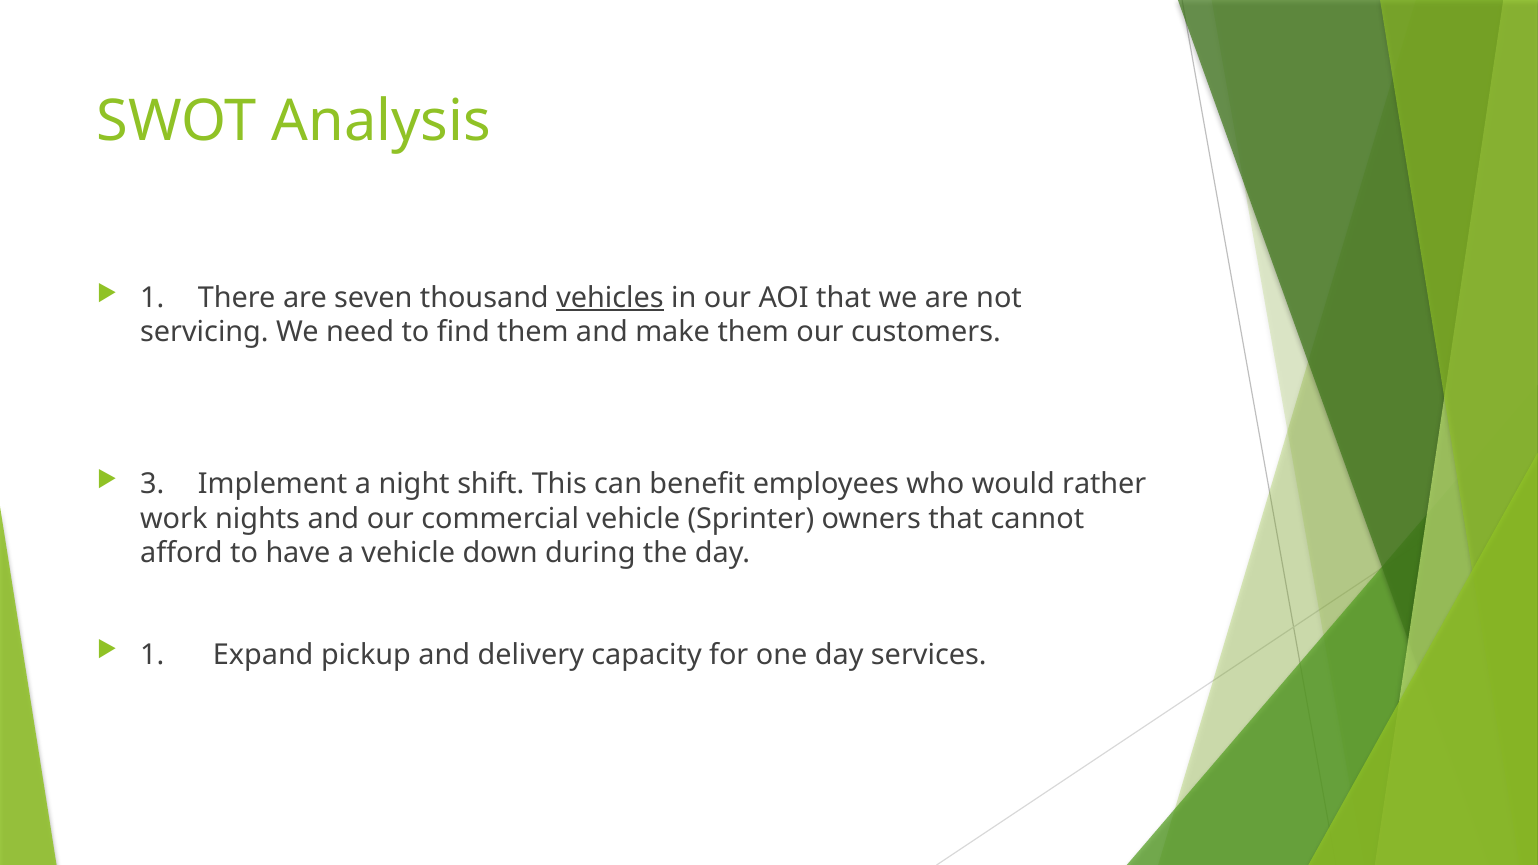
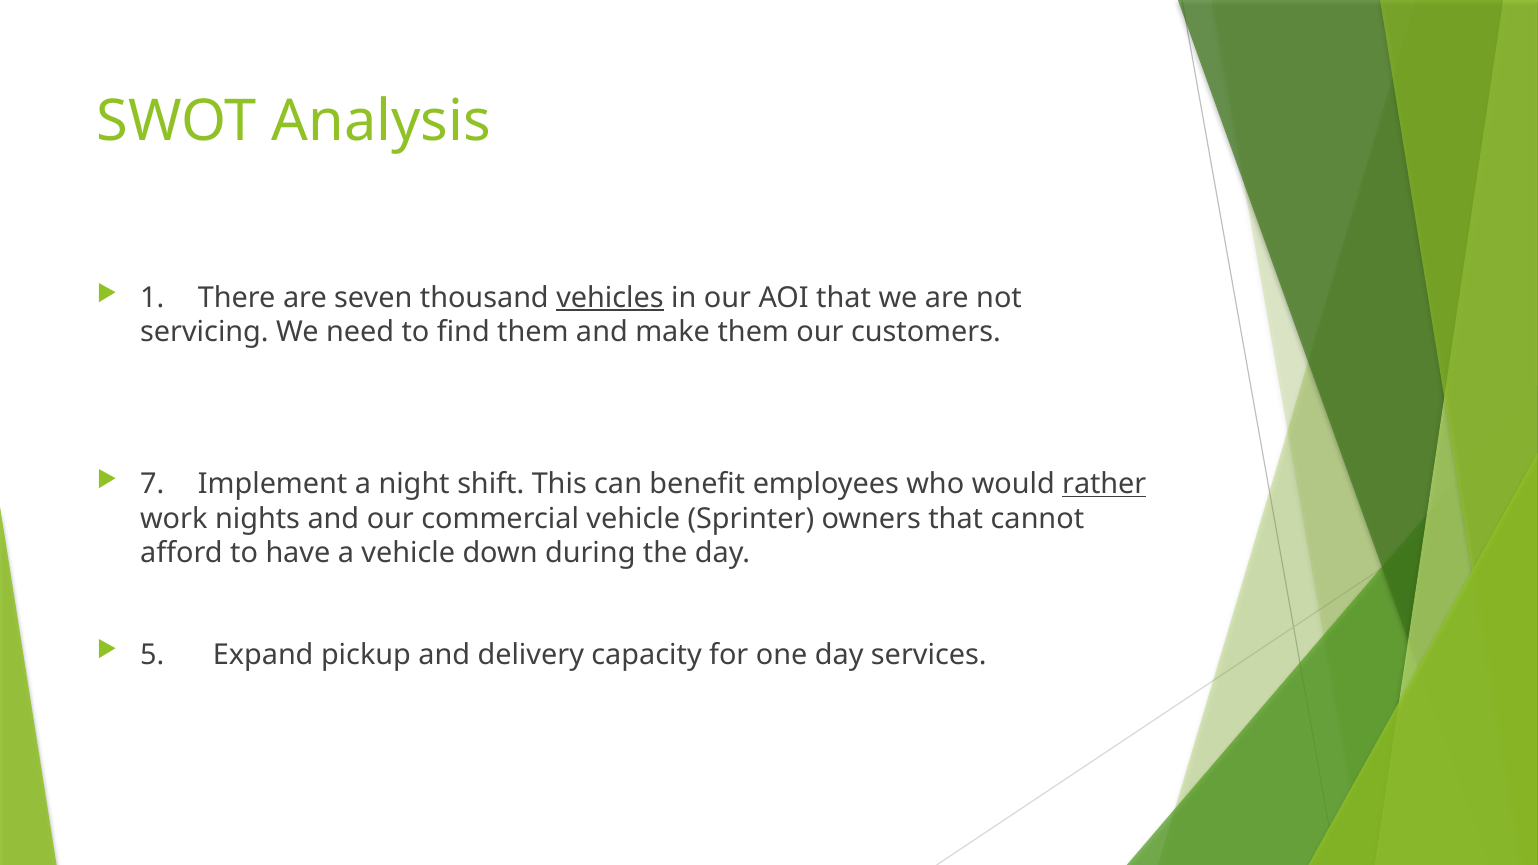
3: 3 -> 7
rather underline: none -> present
1 at (152, 655): 1 -> 5
